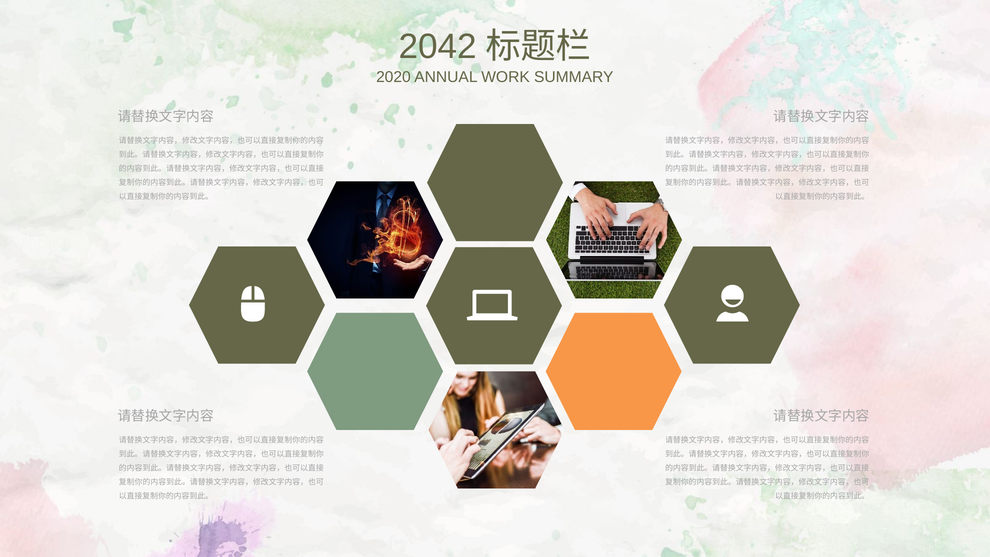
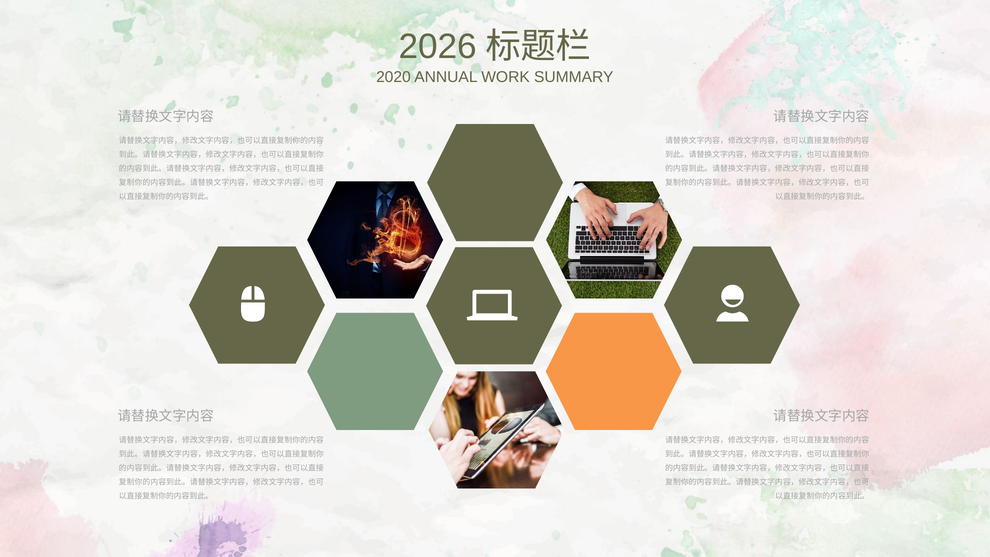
2042: 2042 -> 2026
